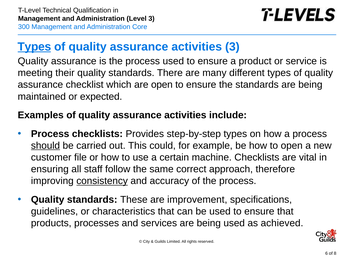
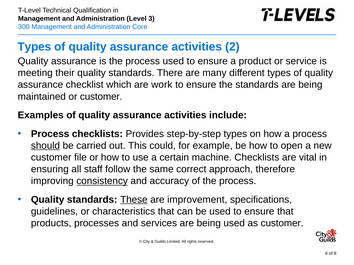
Types at (34, 47) underline: present -> none
activities 3: 3 -> 2
are open: open -> work
or expected: expected -> customer
These underline: none -> present
as achieved: achieved -> customer
